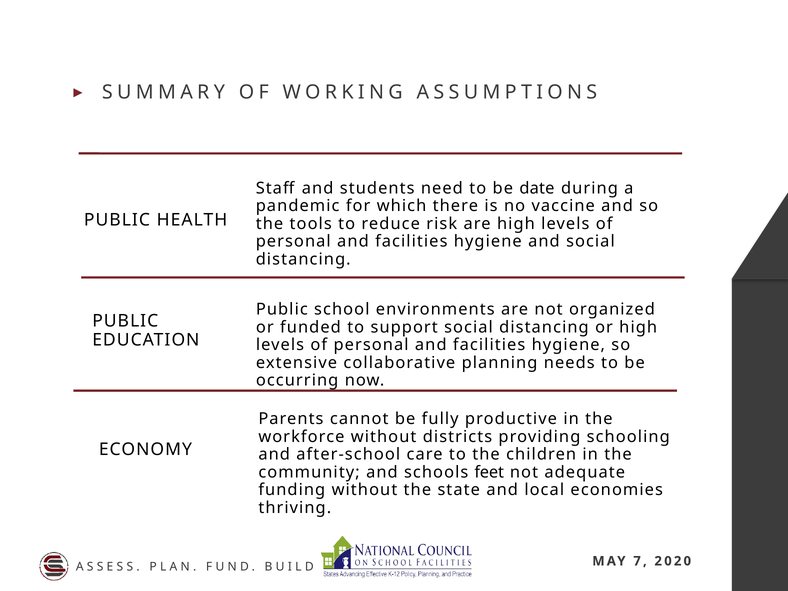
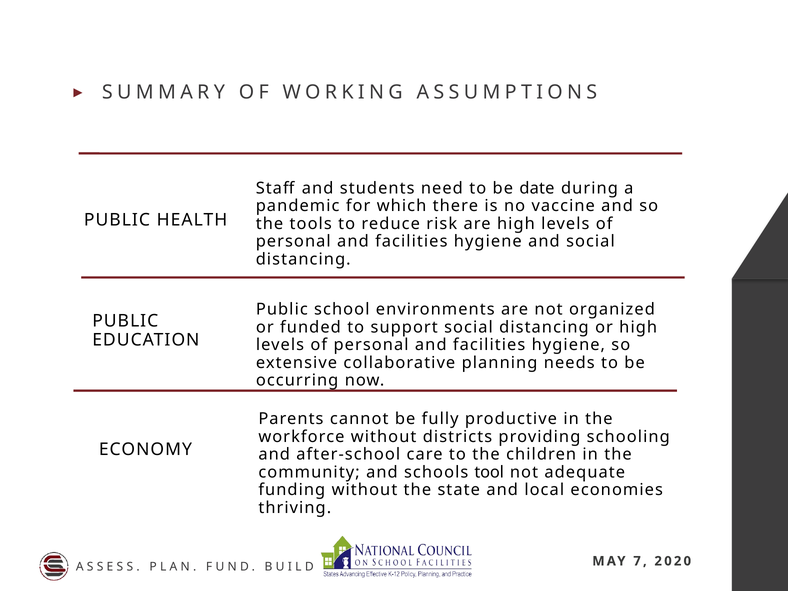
feet: feet -> tool
